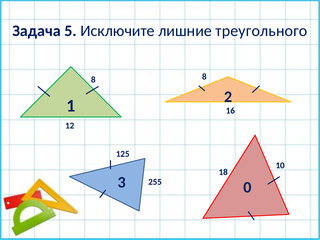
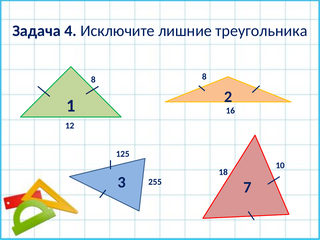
5: 5 -> 4
треугольного: треугольного -> треугольника
0: 0 -> 7
